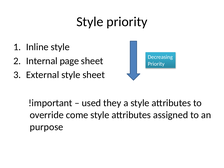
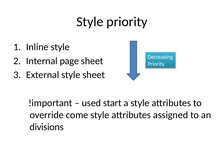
they: they -> start
purpose: purpose -> divisions
